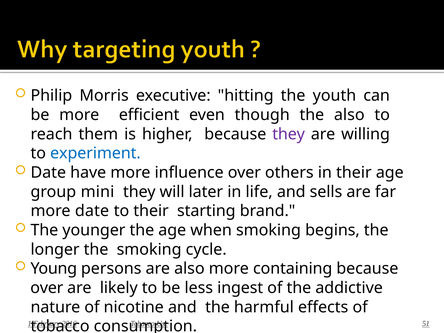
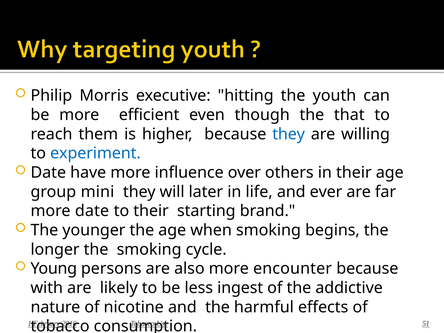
the also: also -> that
they at (289, 134) colour: purple -> blue
sells: sells -> ever
containing: containing -> encounter
over at (47, 288): over -> with
